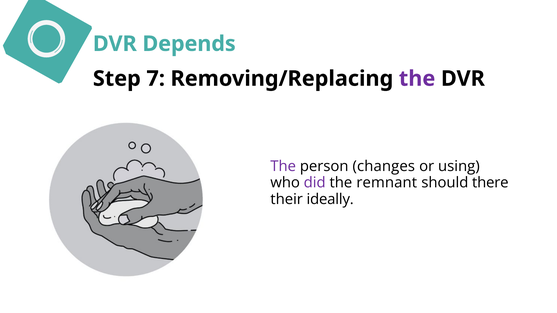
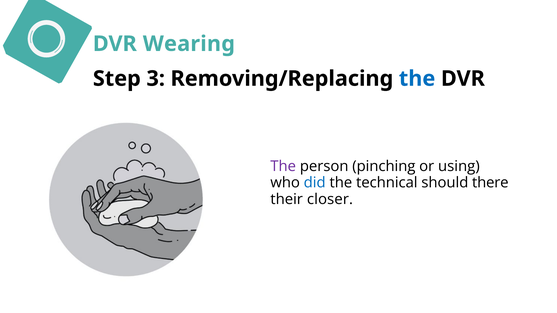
Depends: Depends -> Wearing
7: 7 -> 3
the at (417, 79) colour: purple -> blue
changes: changes -> pinching
did colour: purple -> blue
remnant: remnant -> technical
ideally: ideally -> closer
